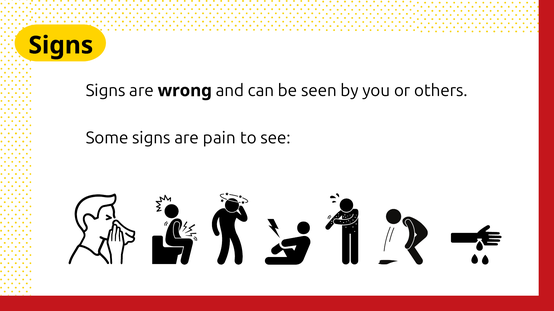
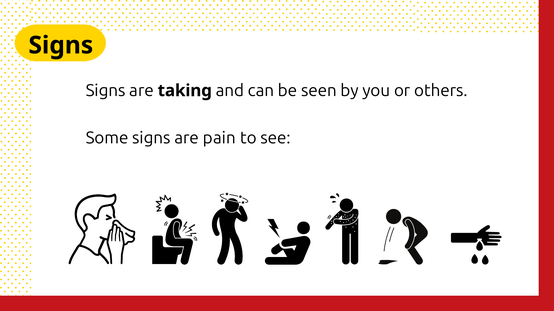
wrong: wrong -> taking
